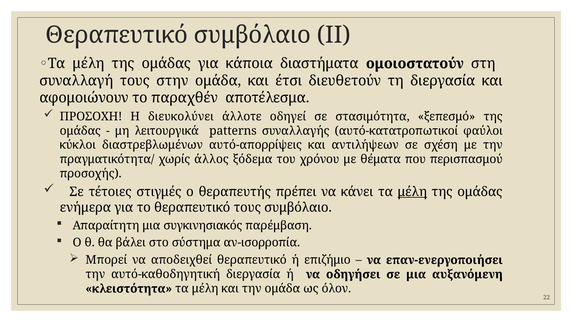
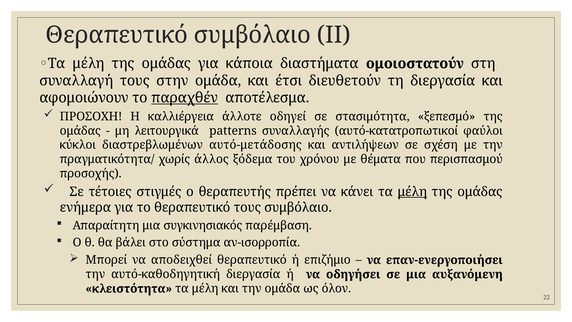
παραχθέν underline: none -> present
διευκολύνει: διευκολύνει -> καλλιέργεια
αυτό-απορρίψεις: αυτό-απορρίψεις -> αυτό-μετάδοσης
